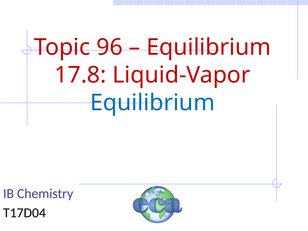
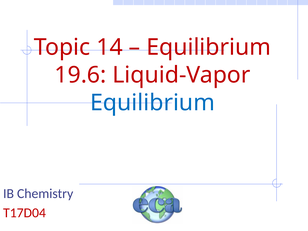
96: 96 -> 14
17.8: 17.8 -> 19.6
T17D04 colour: black -> red
